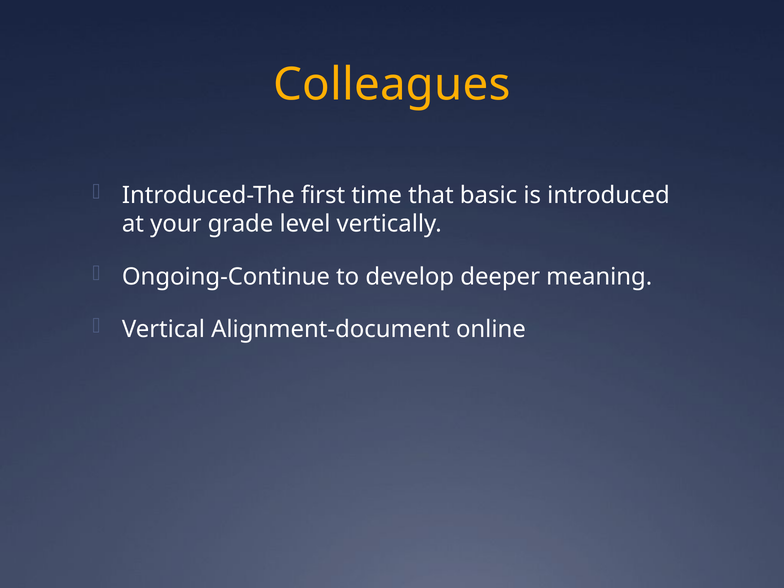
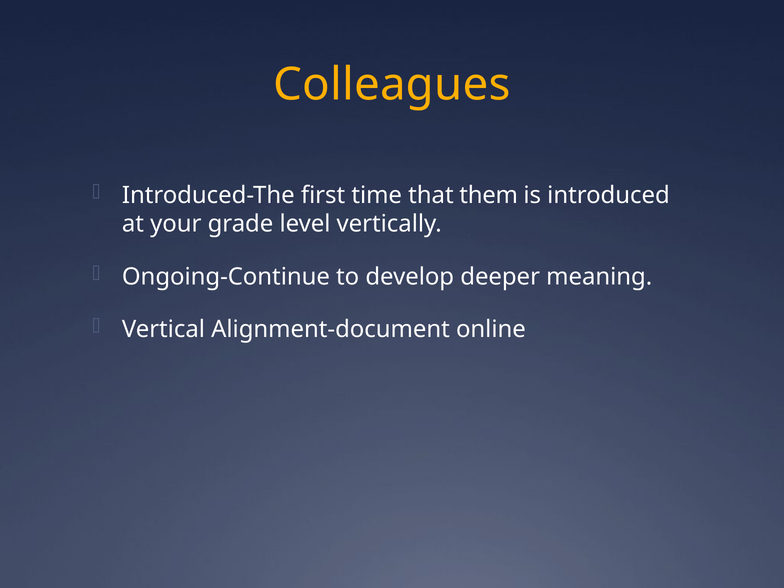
basic: basic -> them
